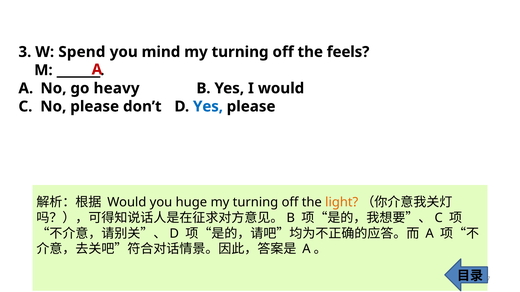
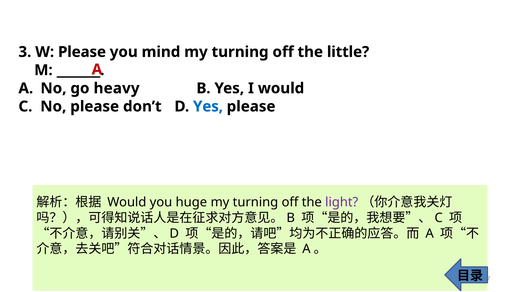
W Spend: Spend -> Please
feels: feels -> little
light colour: orange -> purple
